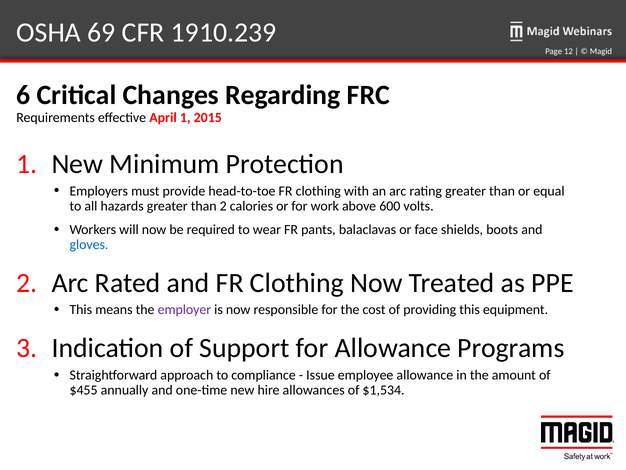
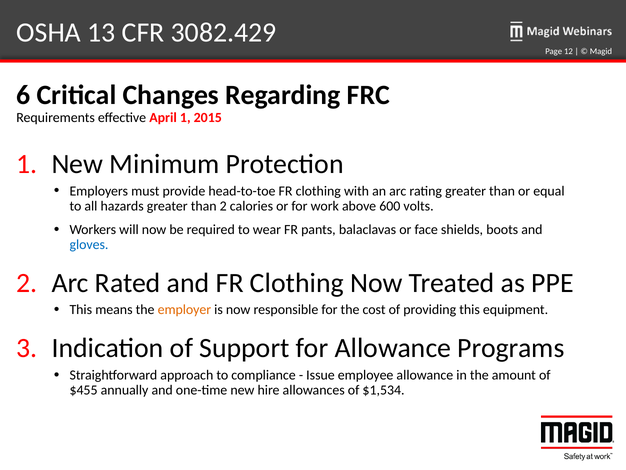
69: 69 -> 13
1910.239: 1910.239 -> 3082.429
employer colour: purple -> orange
